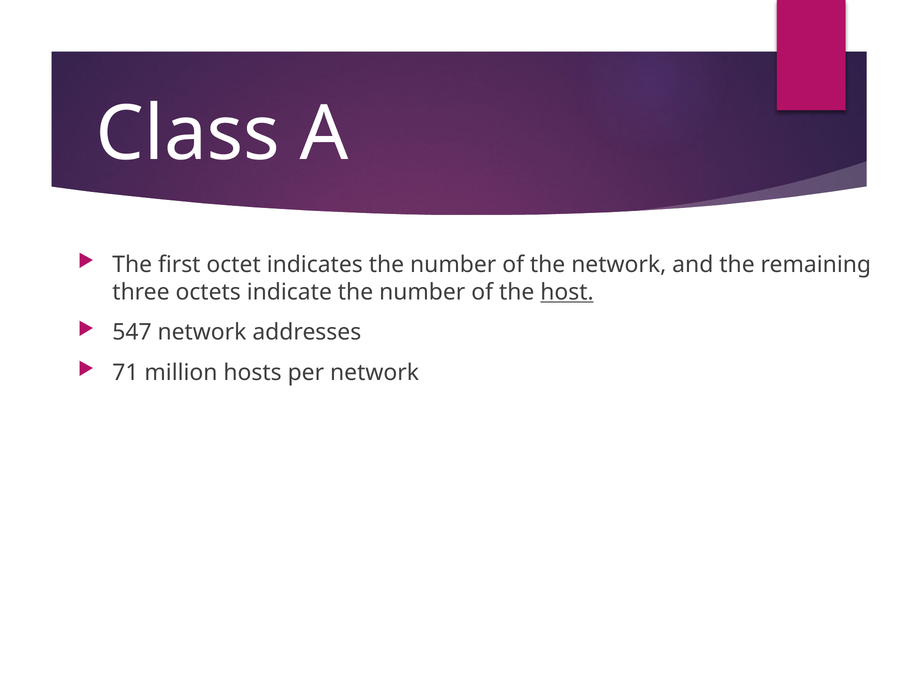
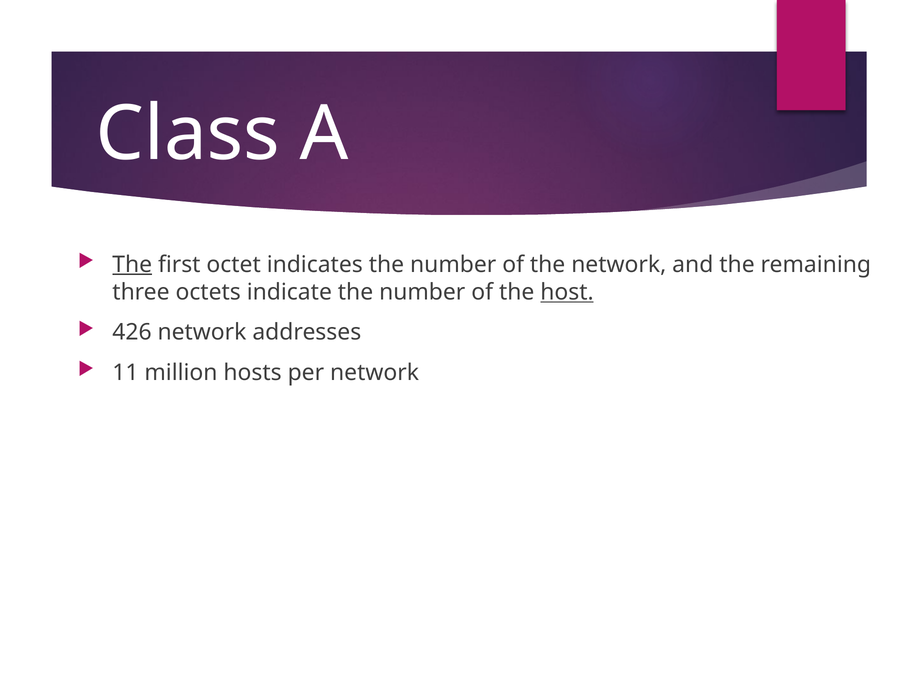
The at (132, 264) underline: none -> present
547: 547 -> 426
71: 71 -> 11
